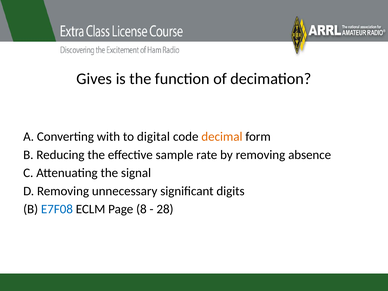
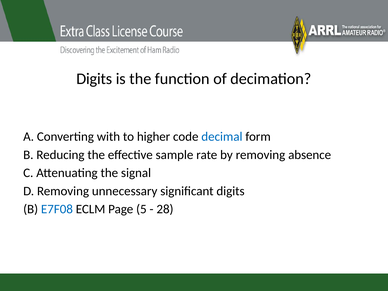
Gives at (94, 79): Gives -> Digits
digital: digital -> higher
decimal colour: orange -> blue
8: 8 -> 5
